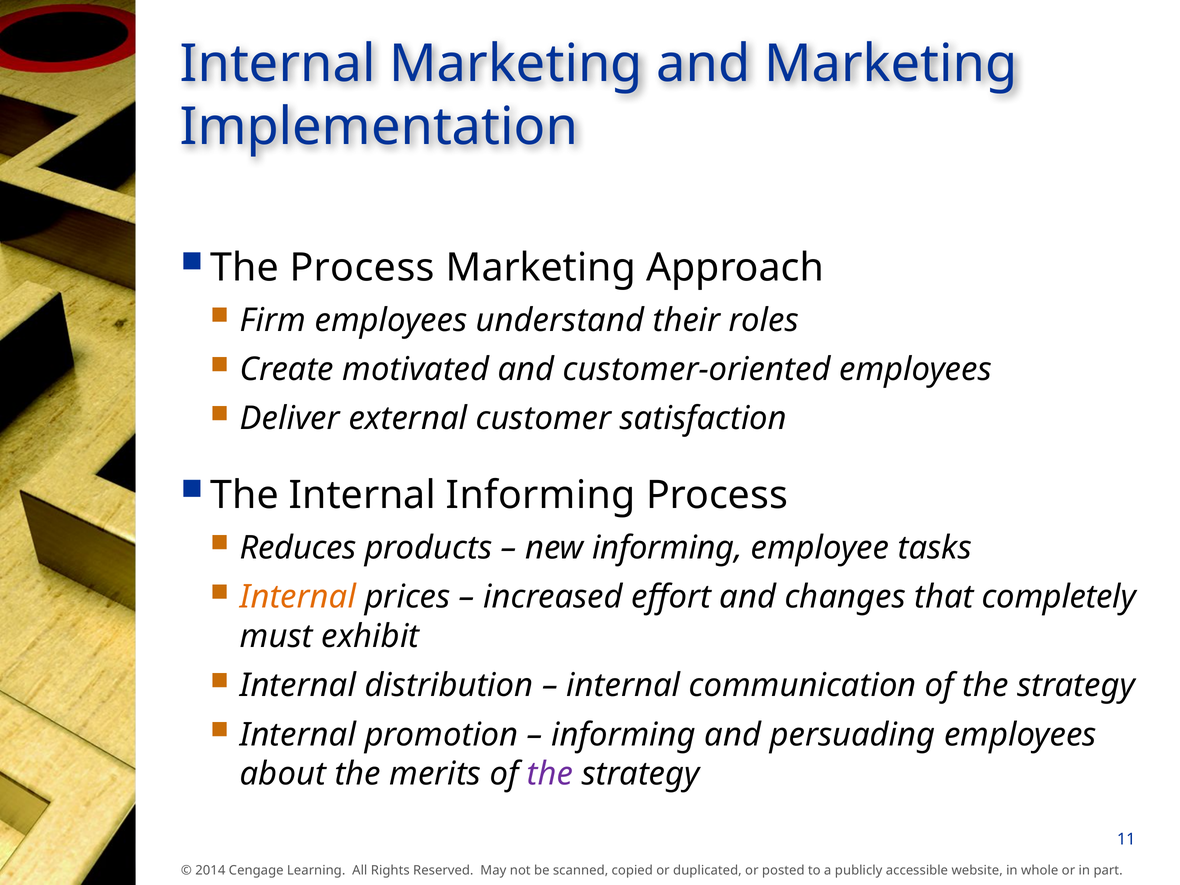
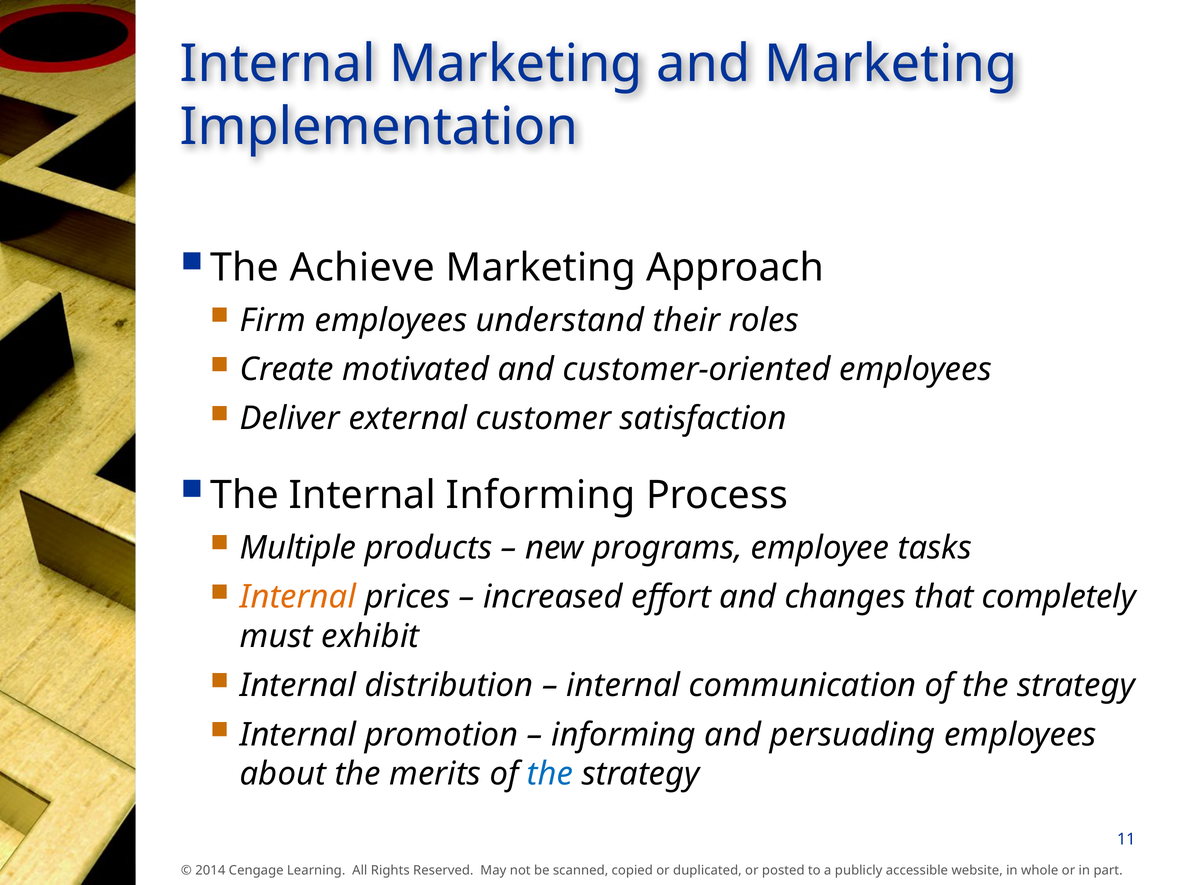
The Process: Process -> Achieve
Reduces: Reduces -> Multiple
new informing: informing -> programs
the at (550, 774) colour: purple -> blue
